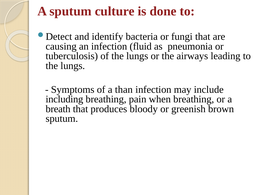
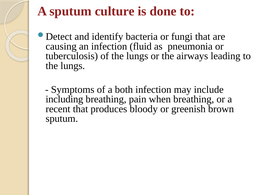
than: than -> both
breath: breath -> recent
